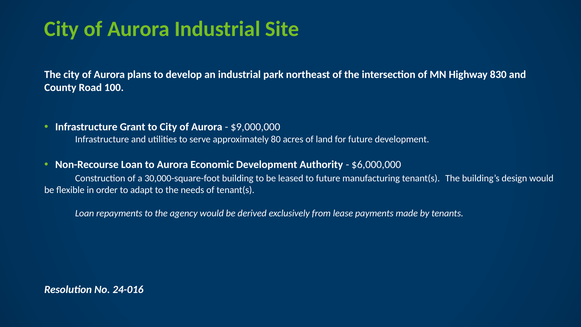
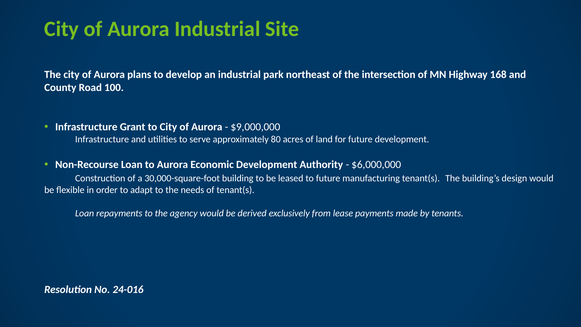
830: 830 -> 168
